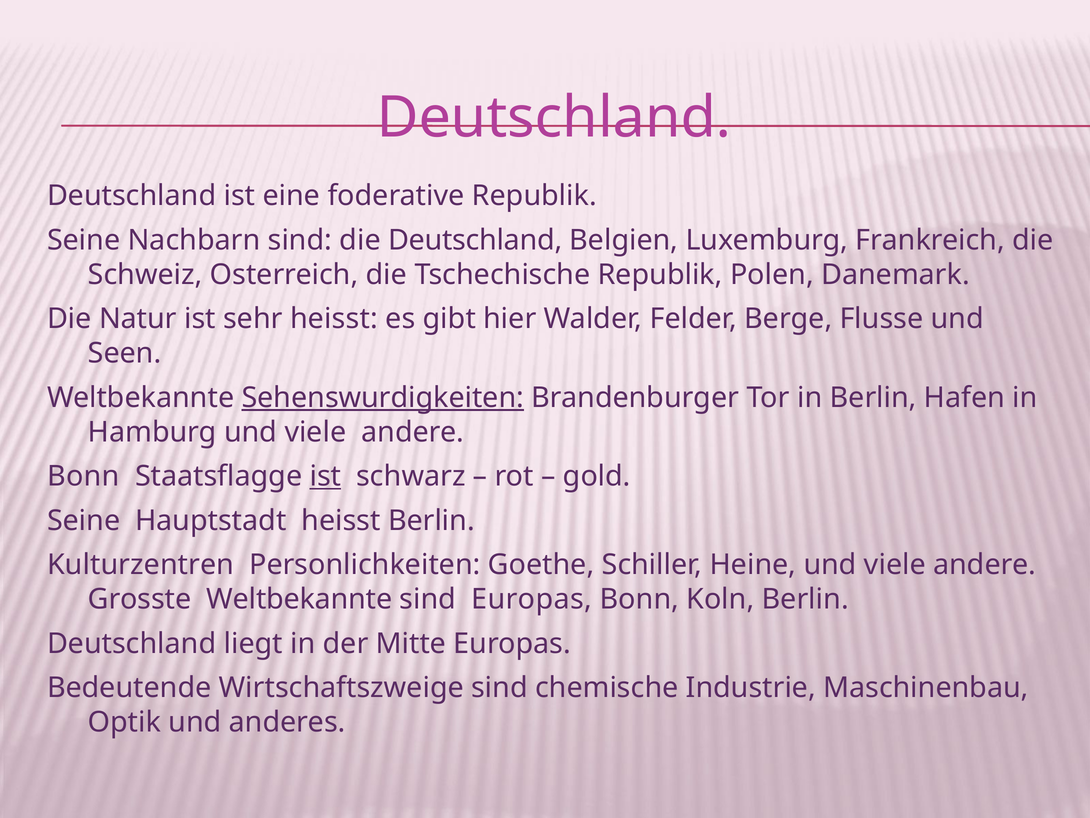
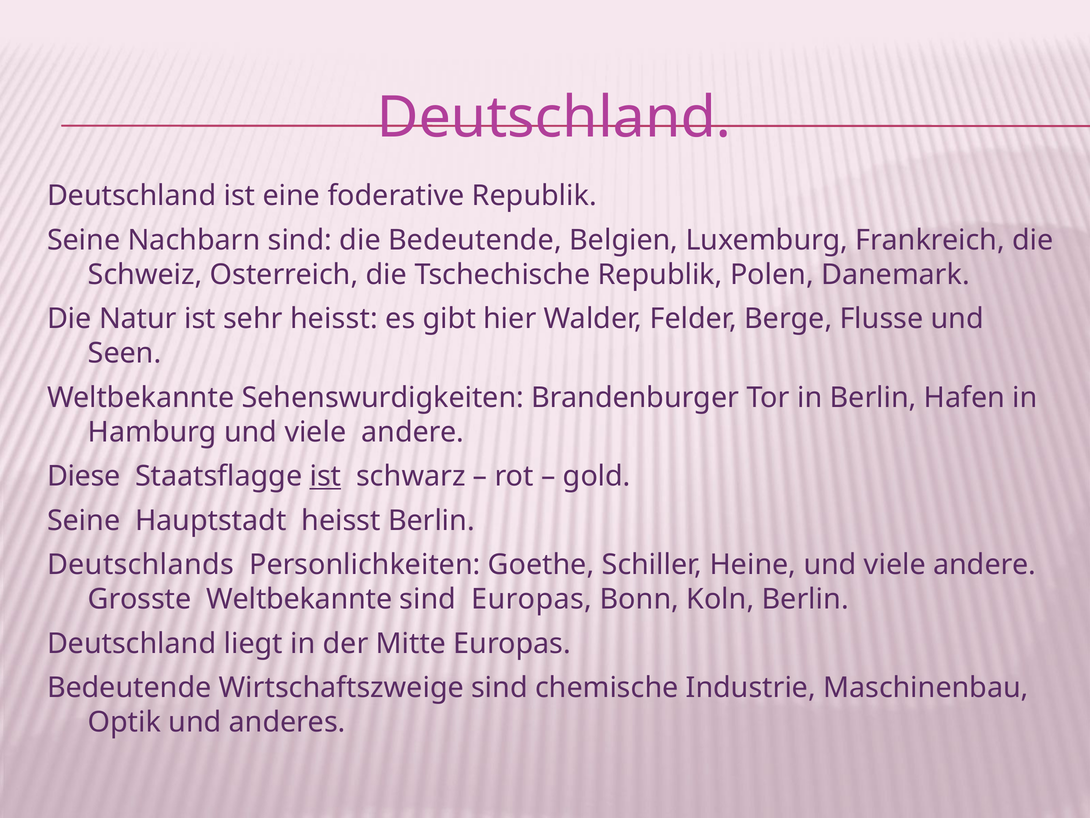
die Deutschland: Deutschland -> Bedeutende
Sehenswurdigkeiten underline: present -> none
Bonn at (84, 476): Bonn -> Diese
Kulturzentren: Kulturzentren -> Deutschlands
